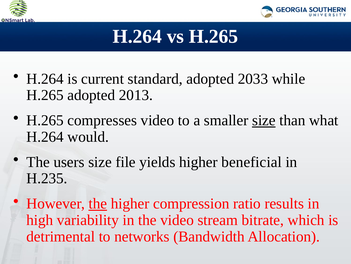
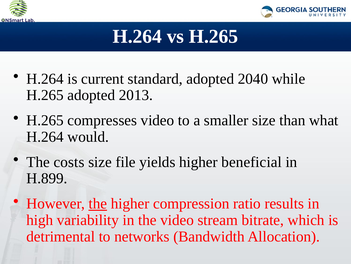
2033: 2033 -> 2040
size at (264, 120) underline: present -> none
users: users -> costs
H.235: H.235 -> H.899
